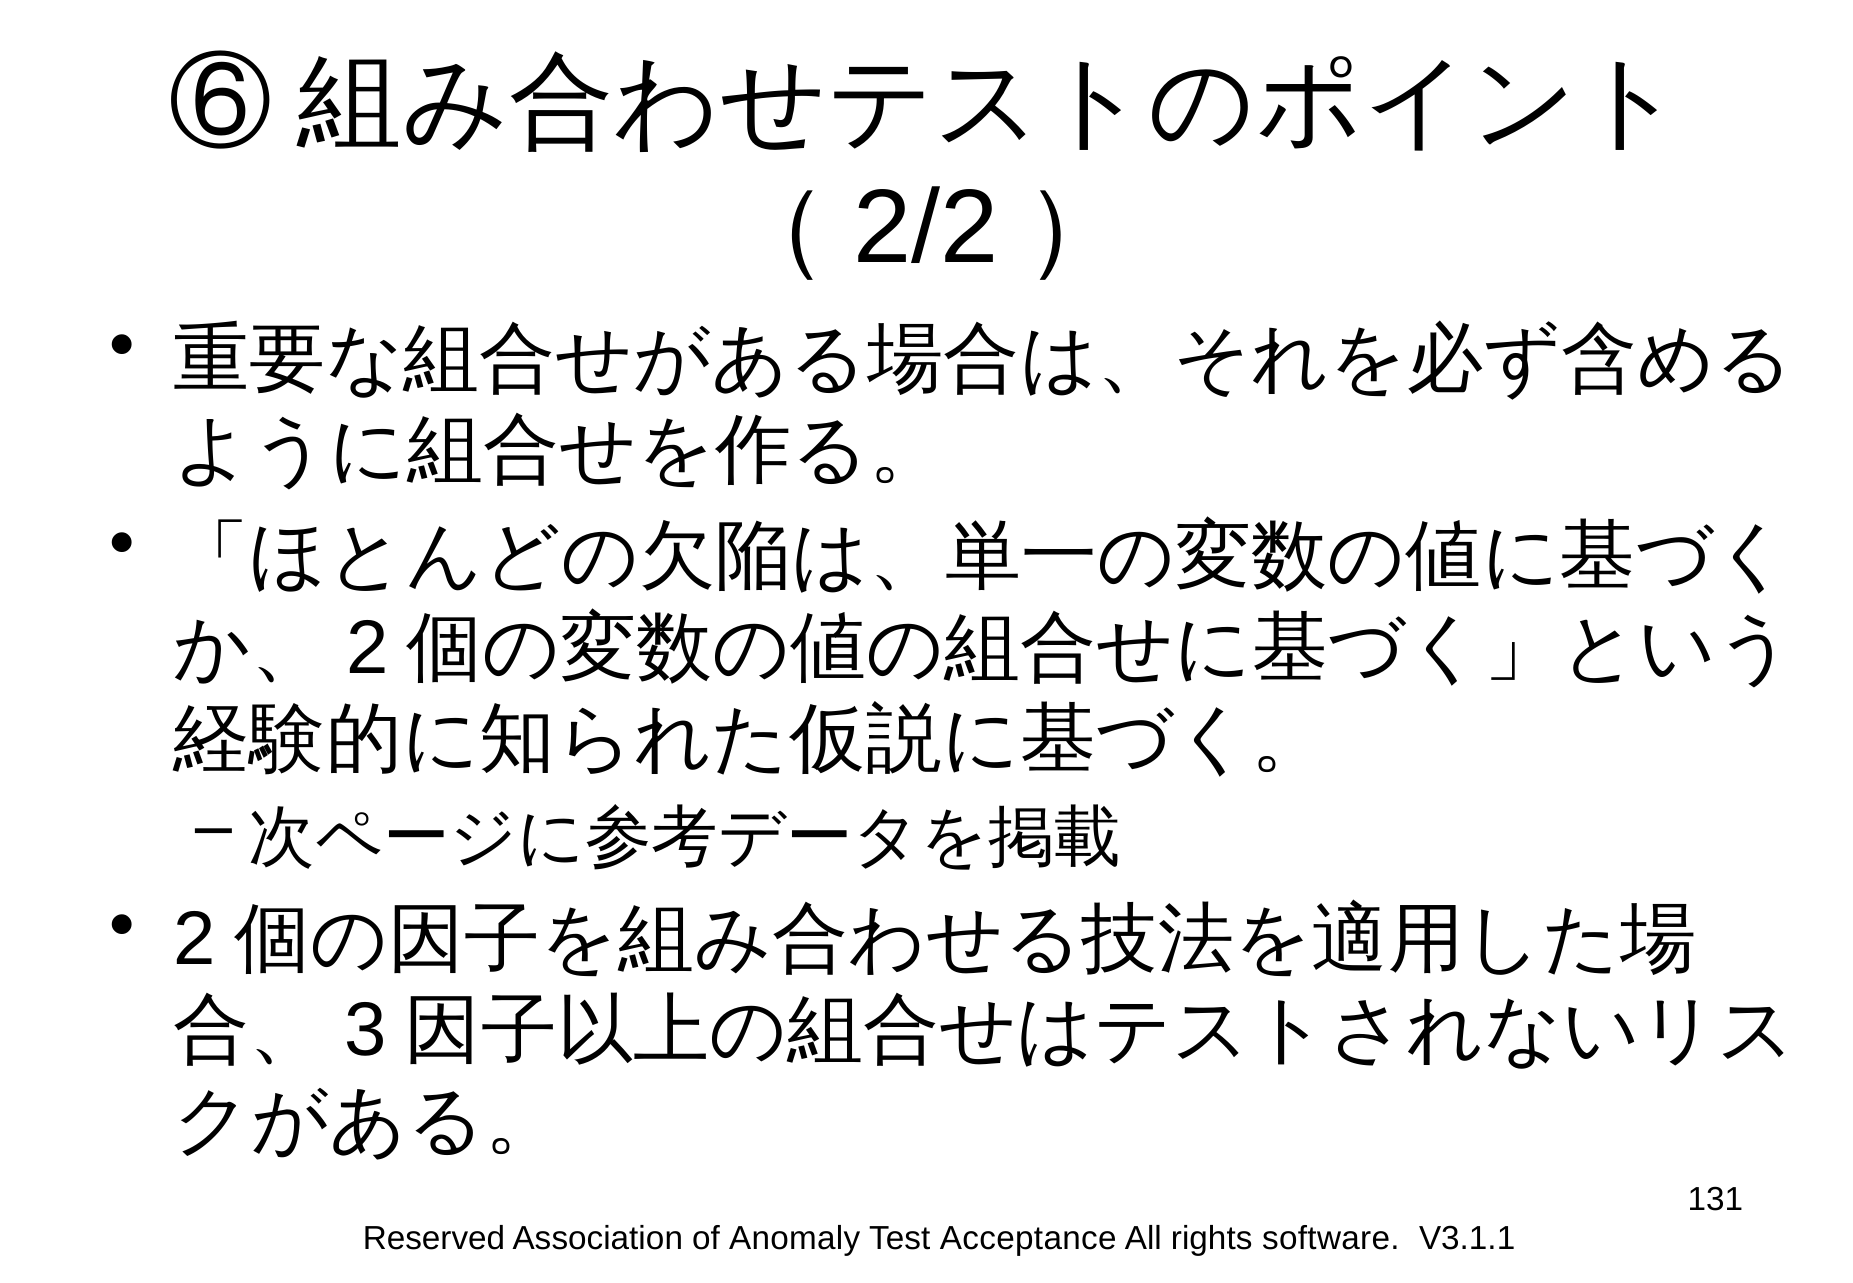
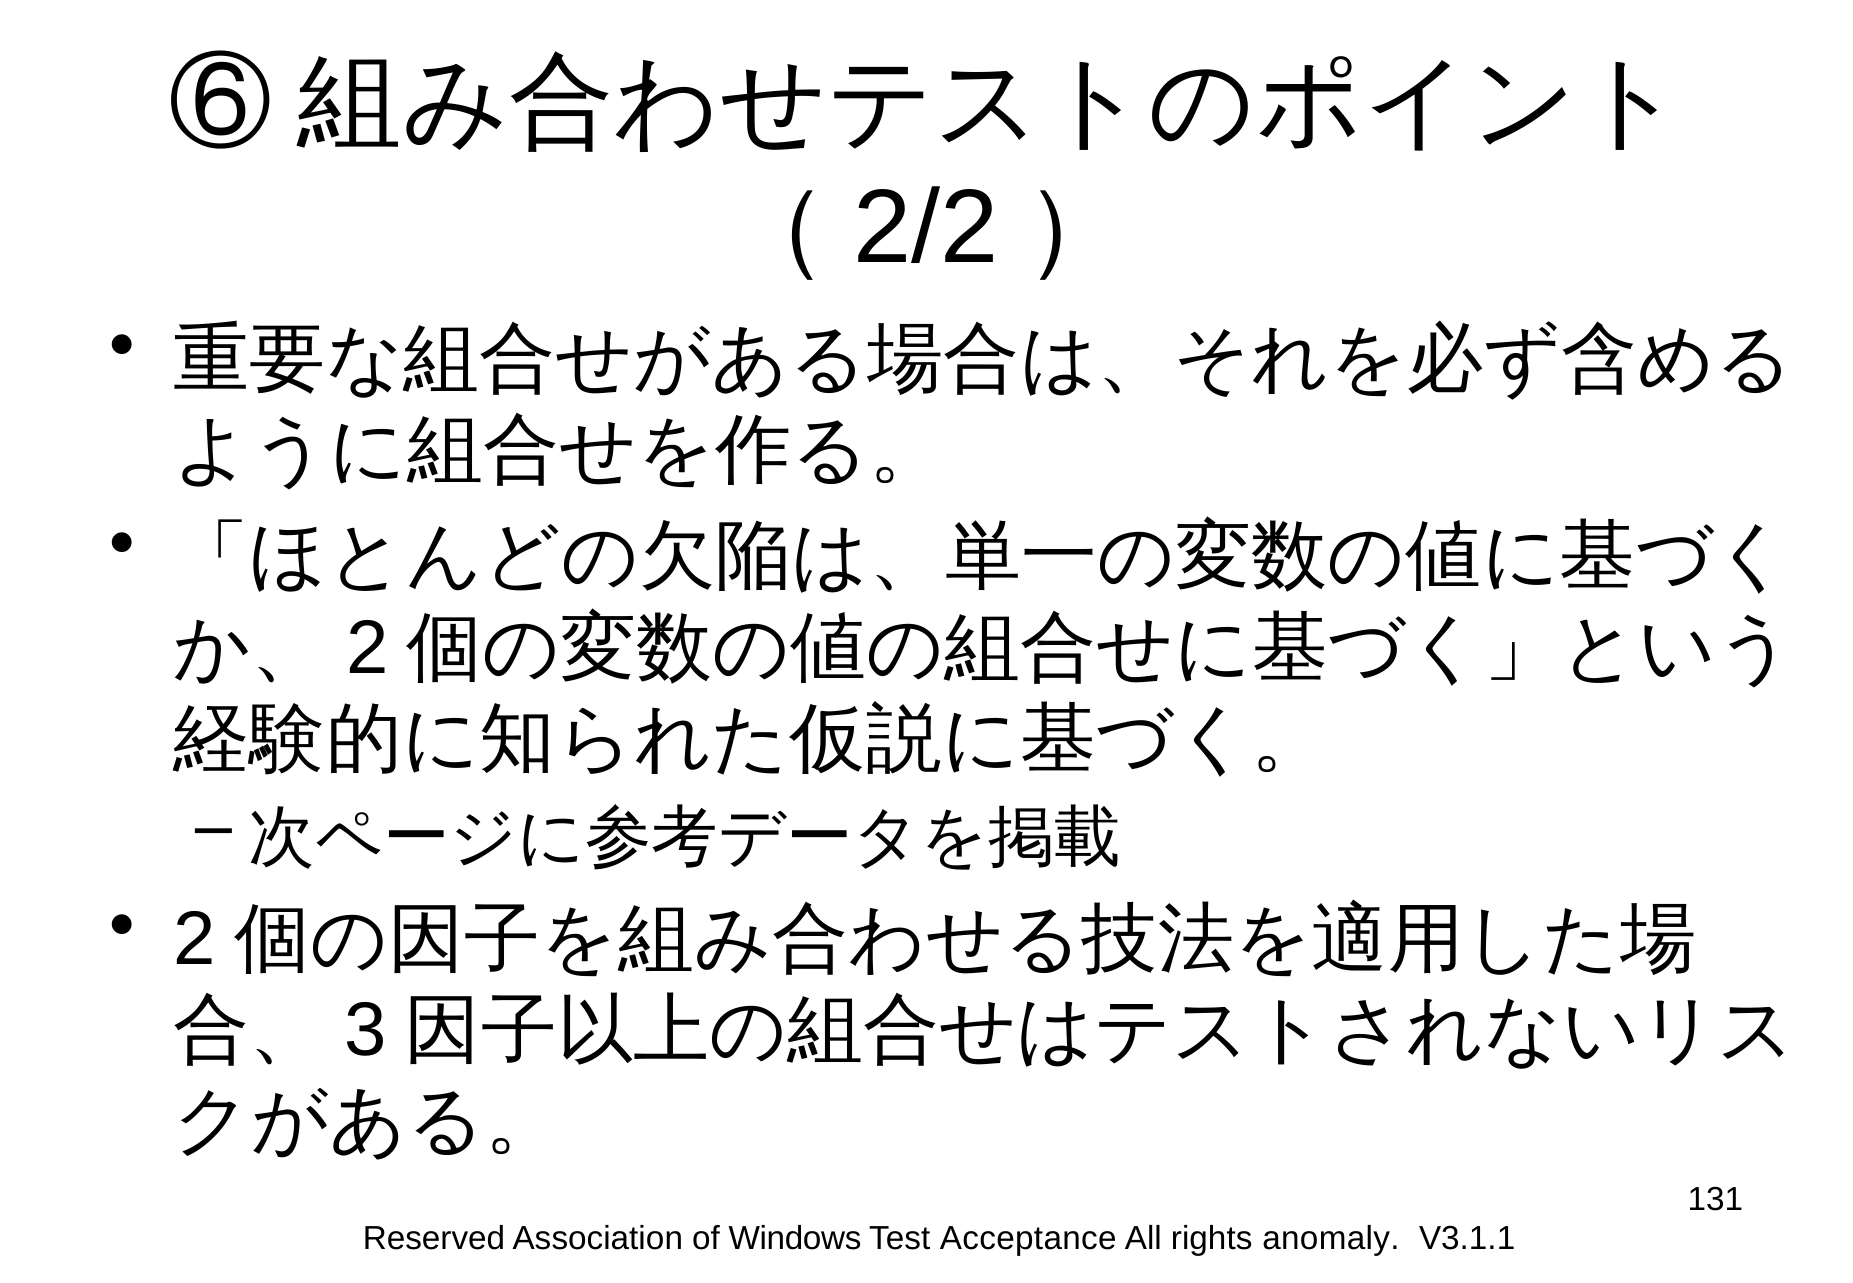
Anomaly: Anomaly -> Windows
software: software -> anomaly
